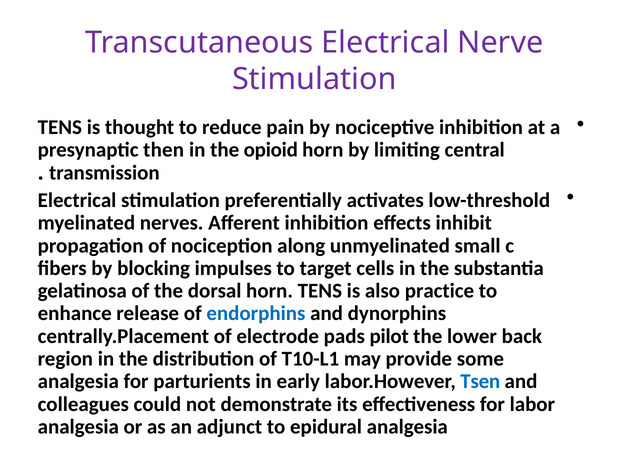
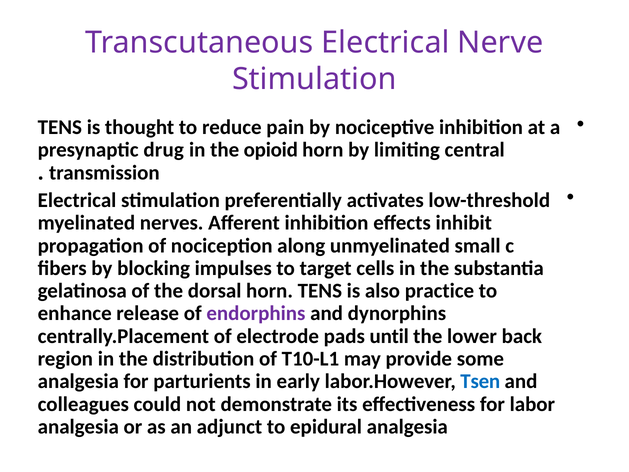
then: then -> drug
endorphins colour: blue -> purple
pilot: pilot -> until
